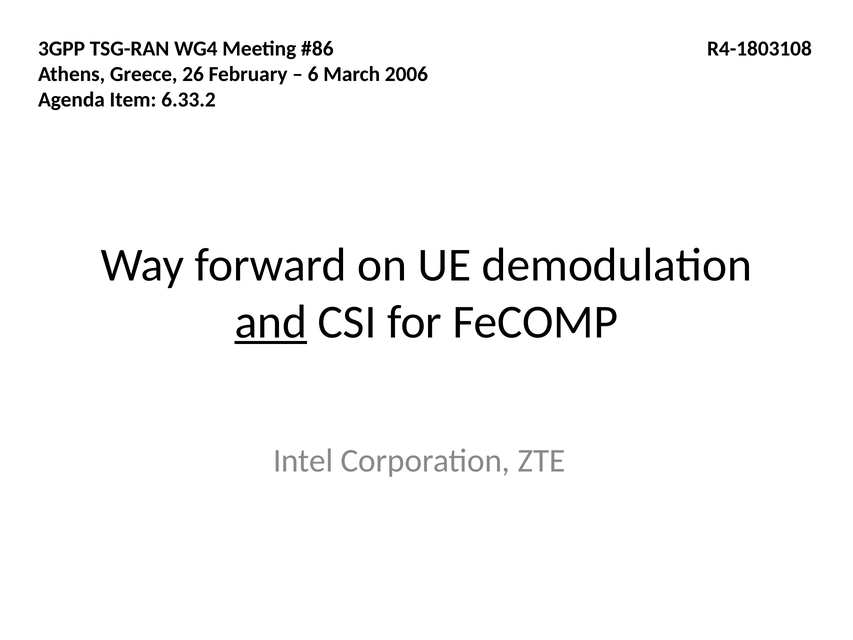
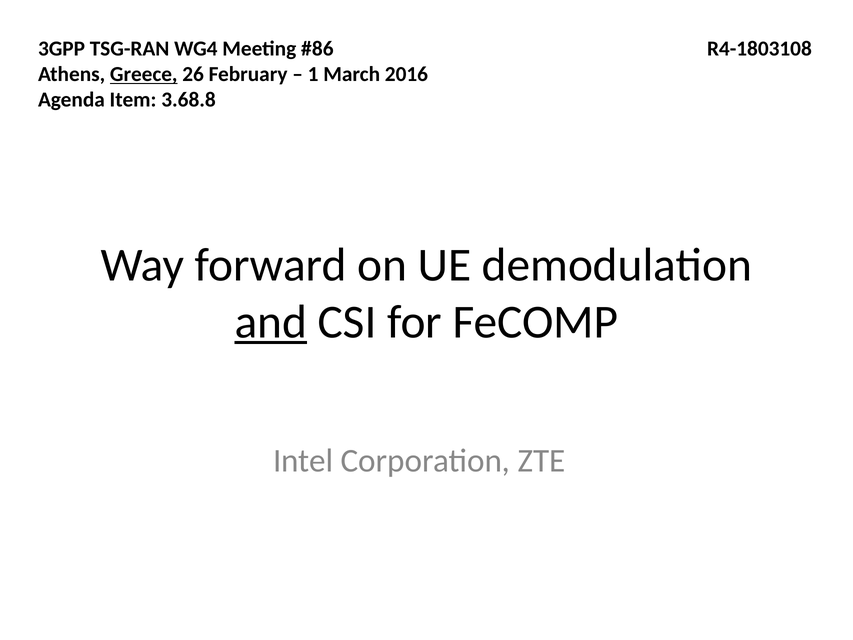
Greece underline: none -> present
6: 6 -> 1
2006: 2006 -> 2016
6.33.2: 6.33.2 -> 3.68.8
